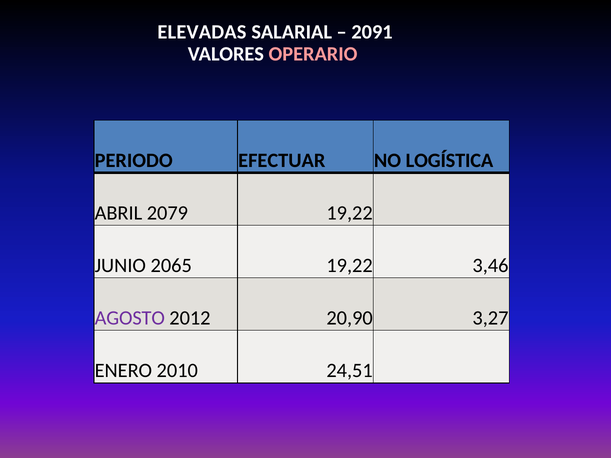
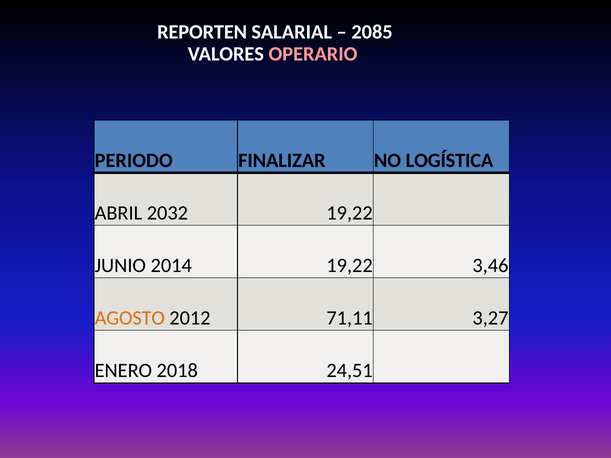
ELEVADAS: ELEVADAS -> REPORTEN
2091: 2091 -> 2085
EFECTUAR: EFECTUAR -> FINALIZAR
2079: 2079 -> 2032
2065: 2065 -> 2014
AGOSTO colour: purple -> orange
20,90: 20,90 -> 71,11
2010: 2010 -> 2018
